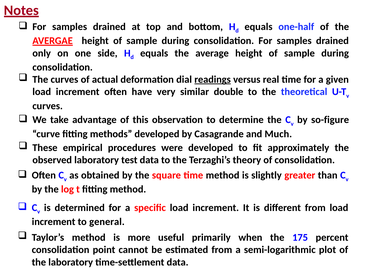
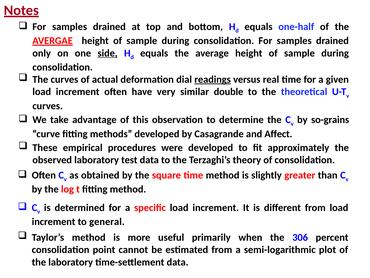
side underline: none -> present
so-figure: so-figure -> so-grains
Much: Much -> Affect
175: 175 -> 306
